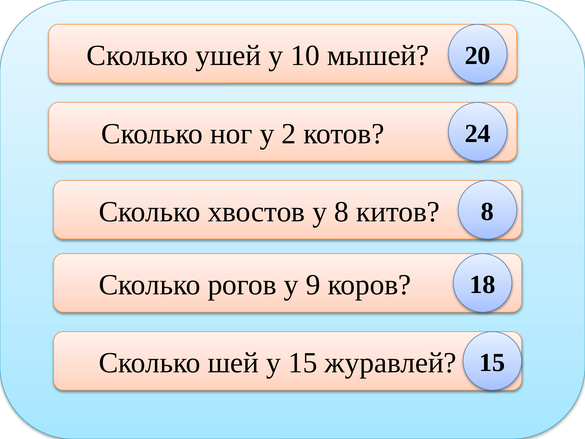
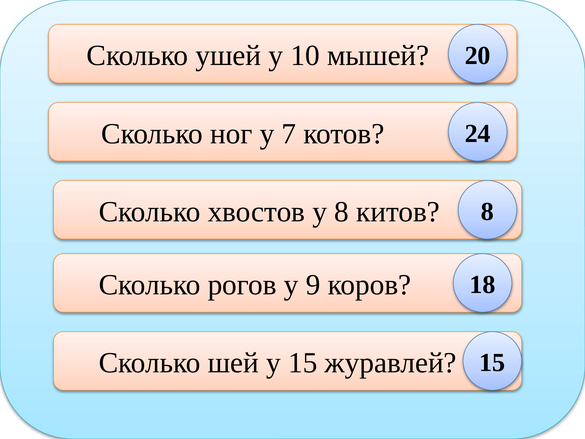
2: 2 -> 7
